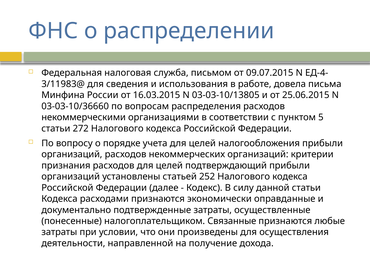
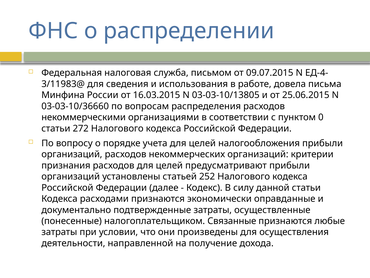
5: 5 -> 0
подтверждающий: подтверждающий -> предусматривают
